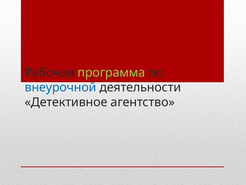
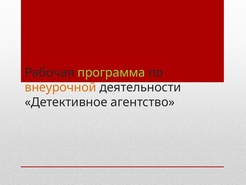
внеурочной colour: blue -> orange
